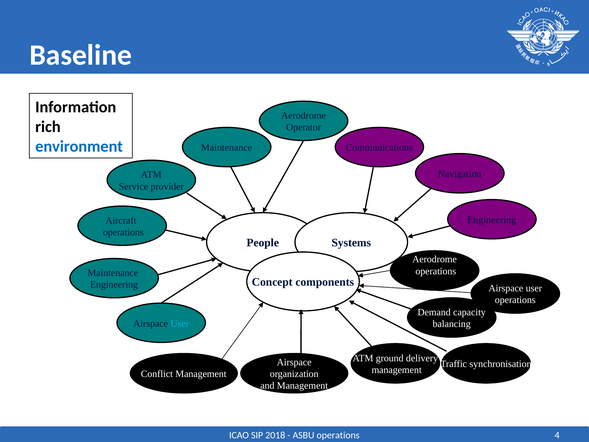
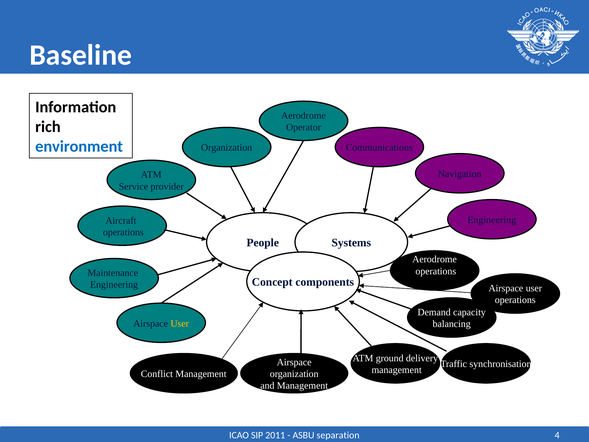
Maintenance at (227, 148): Maintenance -> Organization
User at (180, 323) colour: light blue -> yellow
2018: 2018 -> 2011
ASBU operations: operations -> separation
